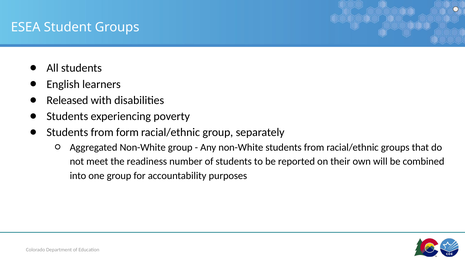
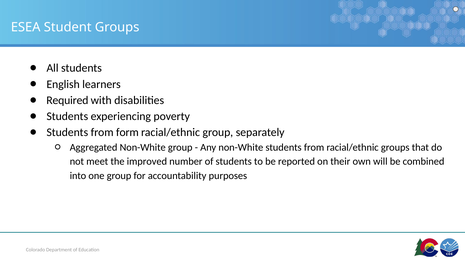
Released: Released -> Required
readiness: readiness -> improved
